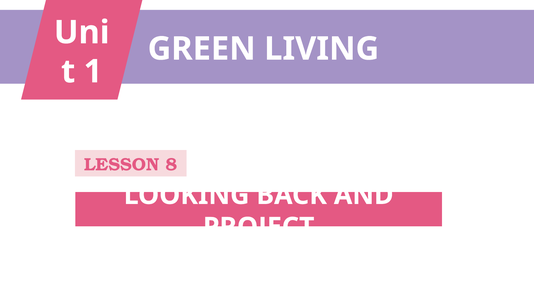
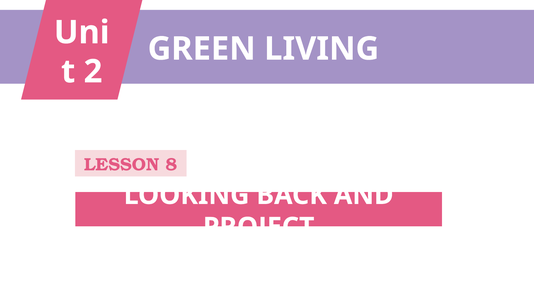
1: 1 -> 2
